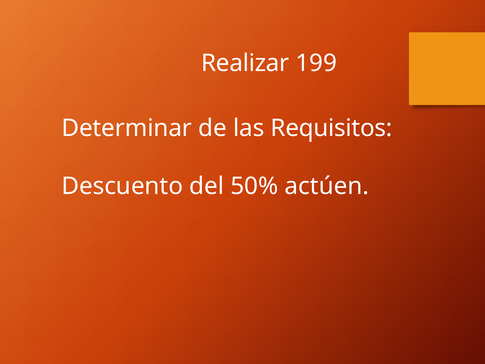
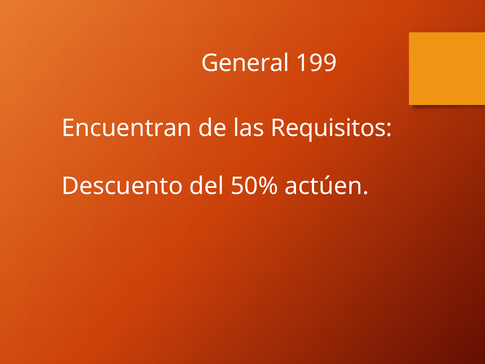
Realizar: Realizar -> General
Determinar: Determinar -> Encuentran
